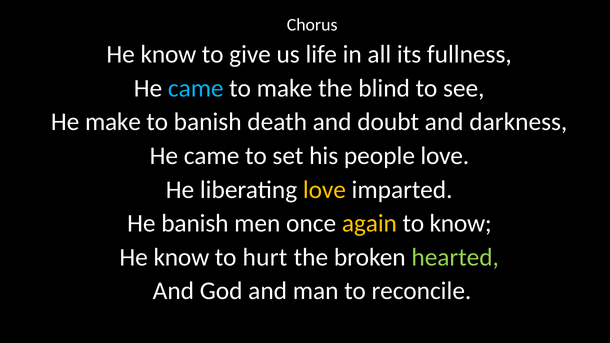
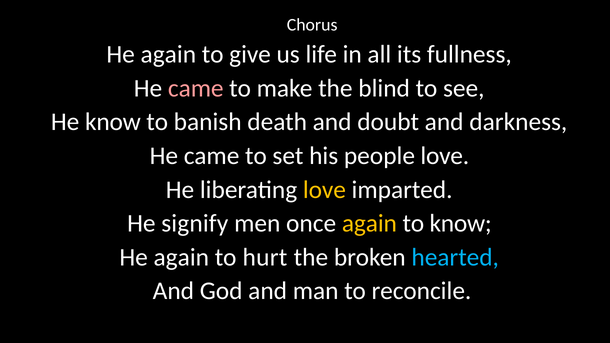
know at (168, 54): know -> again
came at (196, 88) colour: light blue -> pink
He make: make -> know
He banish: banish -> signify
know at (181, 257): know -> again
hearted colour: light green -> light blue
